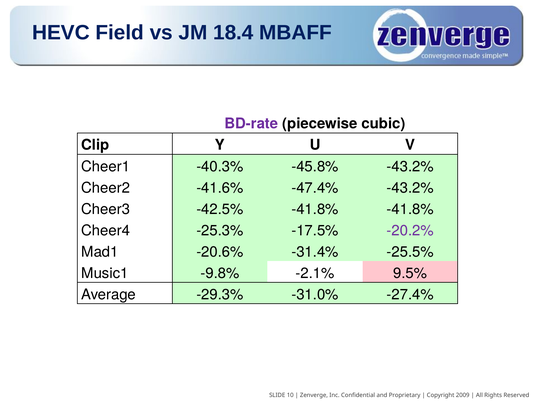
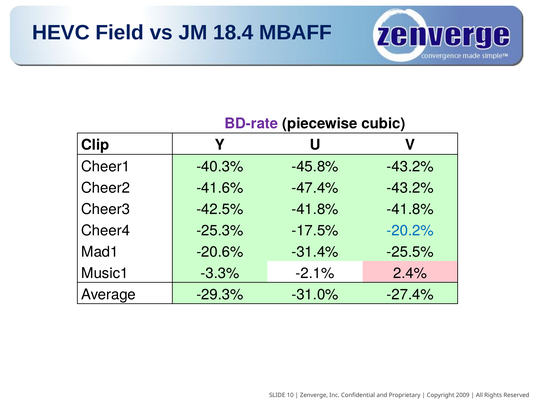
-20.2% colour: purple -> blue
-9.8%: -9.8% -> -3.3%
9.5%: 9.5% -> 2.4%
